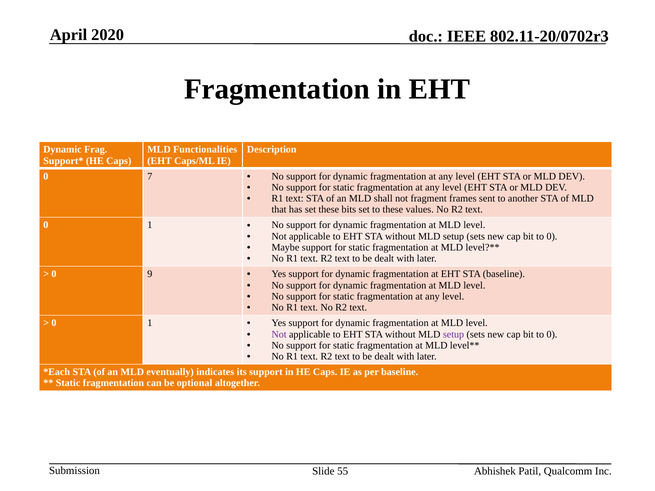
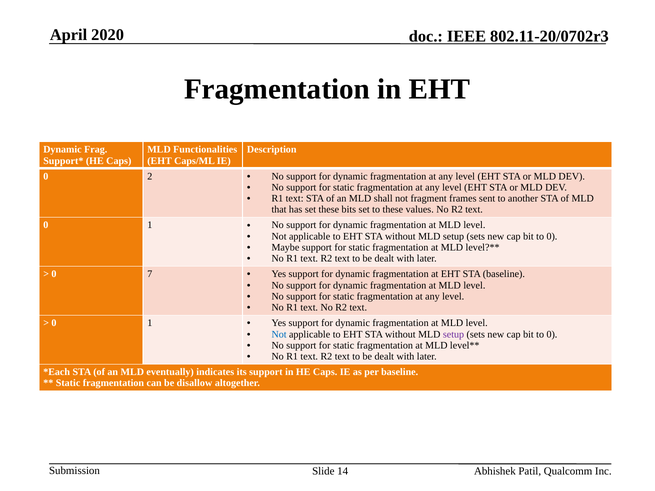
7: 7 -> 2
9: 9 -> 7
Not at (279, 334) colour: purple -> blue
optional: optional -> disallow
55: 55 -> 14
